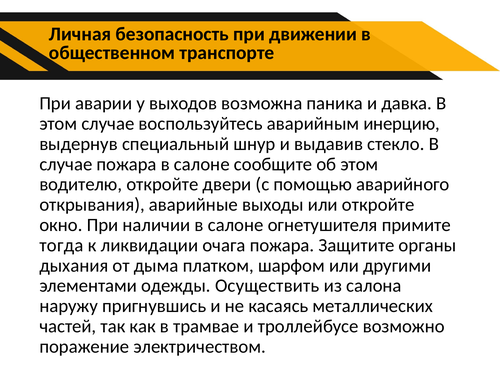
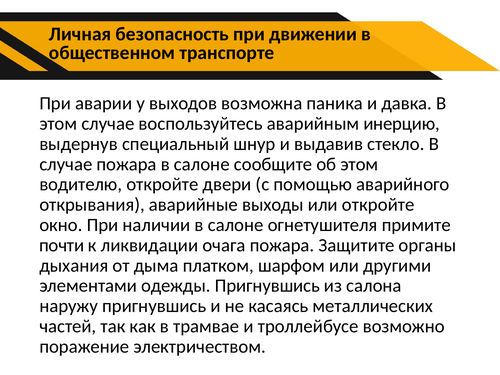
тогда: тогда -> почти
одежды Осуществить: Осуществить -> Пригнувшись
